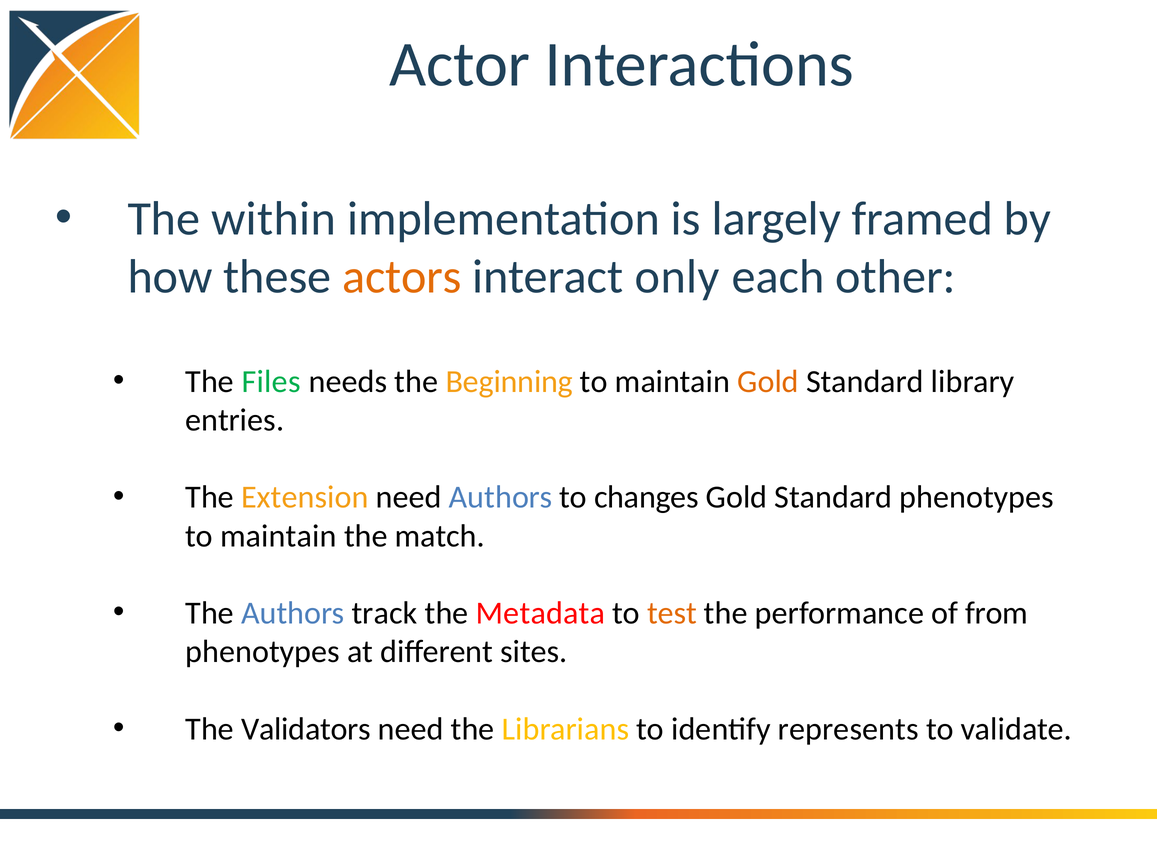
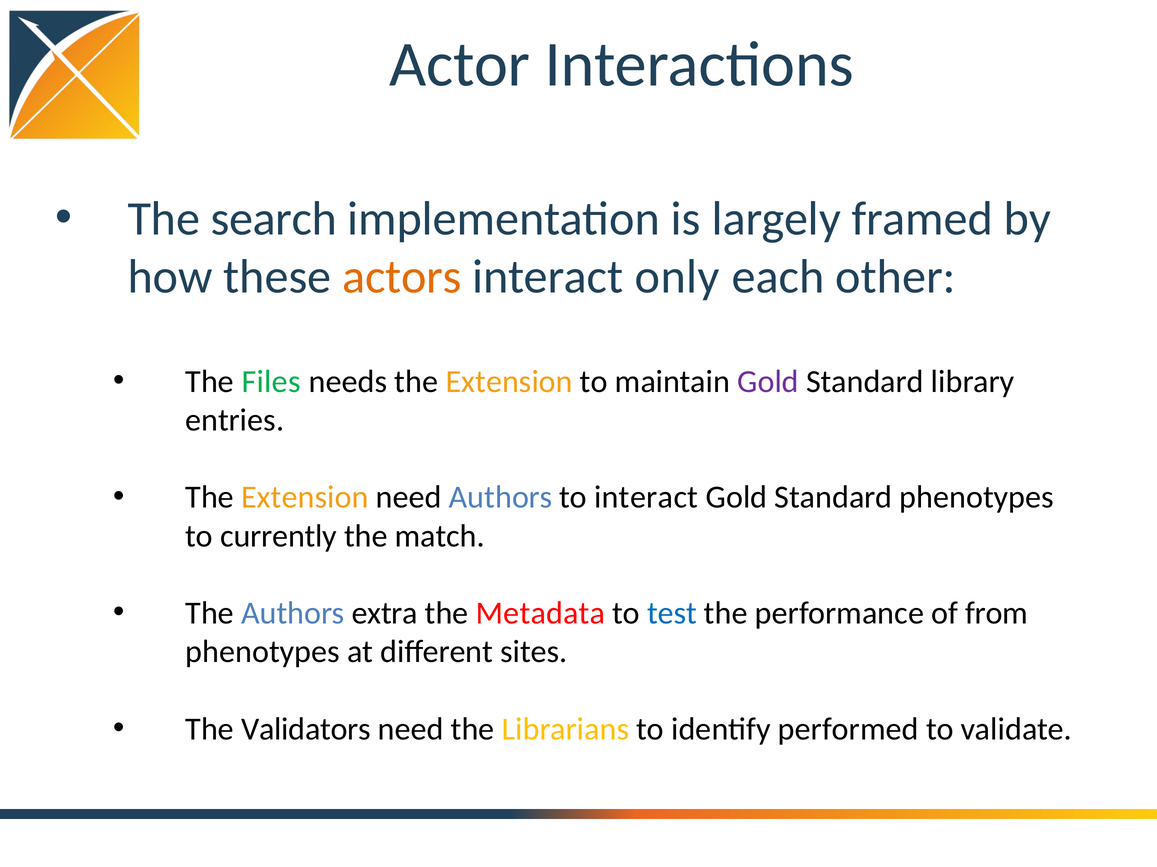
within: within -> search
needs the Beginning: Beginning -> Extension
Gold at (768, 382) colour: orange -> purple
to changes: changes -> interact
maintain at (278, 536): maintain -> currently
track: track -> extra
test colour: orange -> blue
represents: represents -> performed
